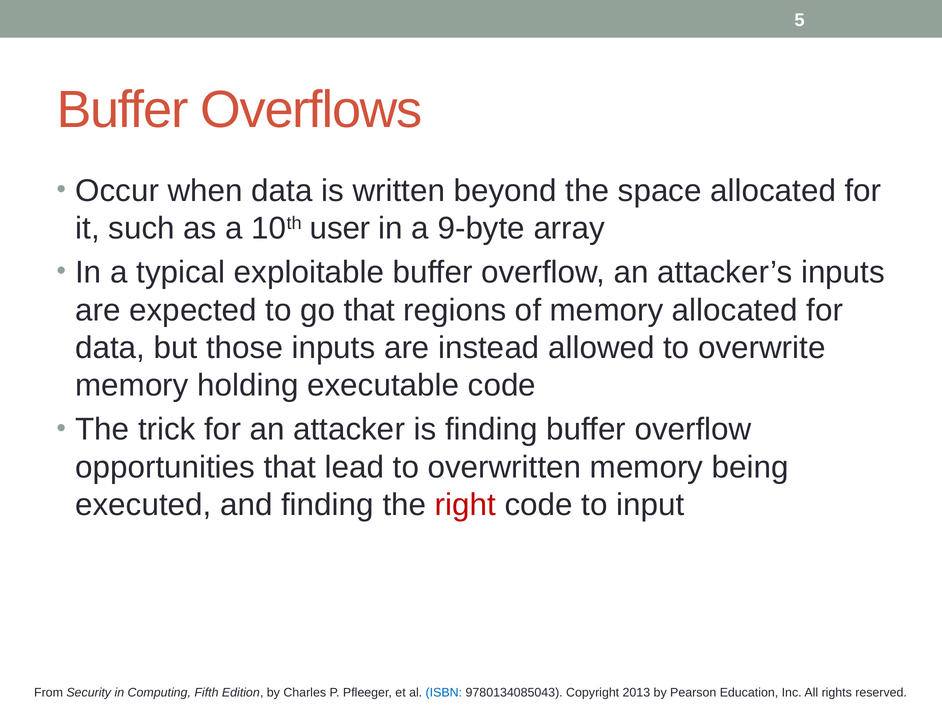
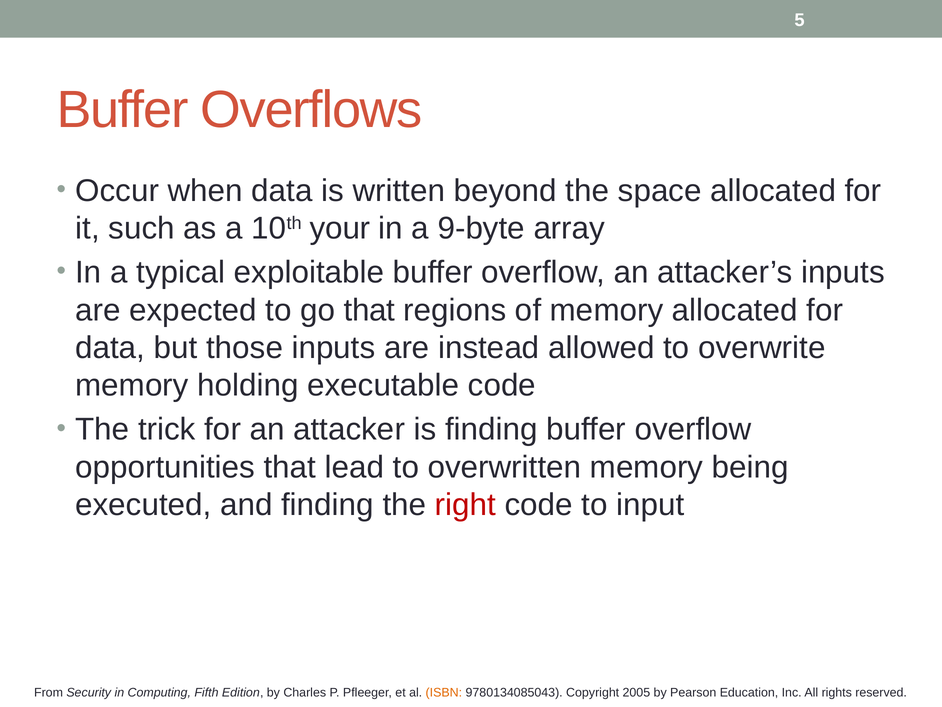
user: user -> your
ISBN colour: blue -> orange
2013: 2013 -> 2005
